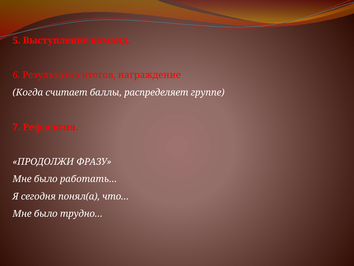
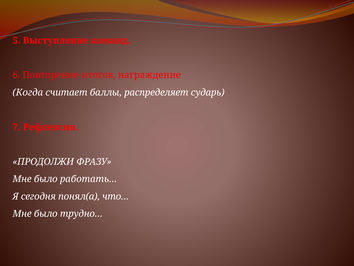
Результатов: Результатов -> Повторение
группе: группе -> сударь
